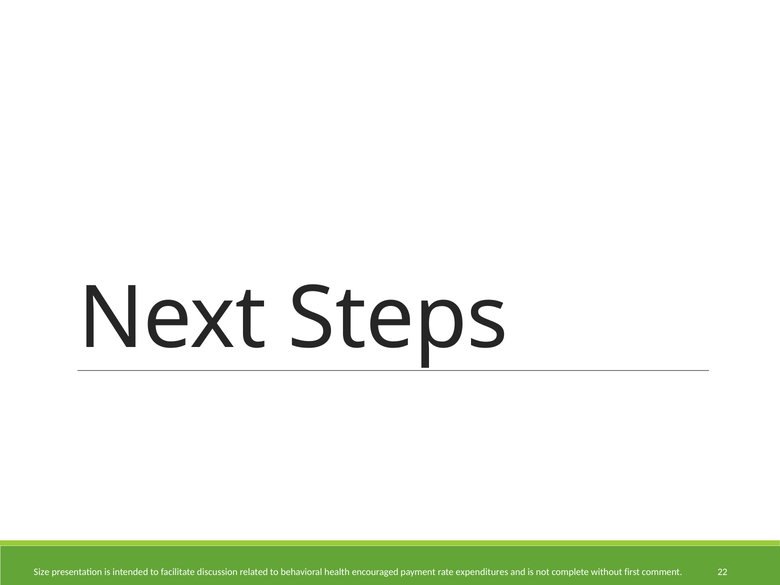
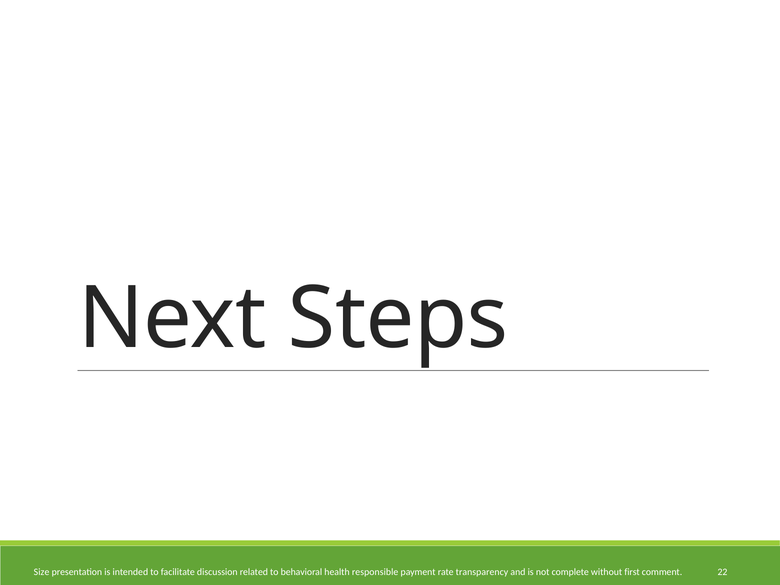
encouraged: encouraged -> responsible
expenditures: expenditures -> transparency
